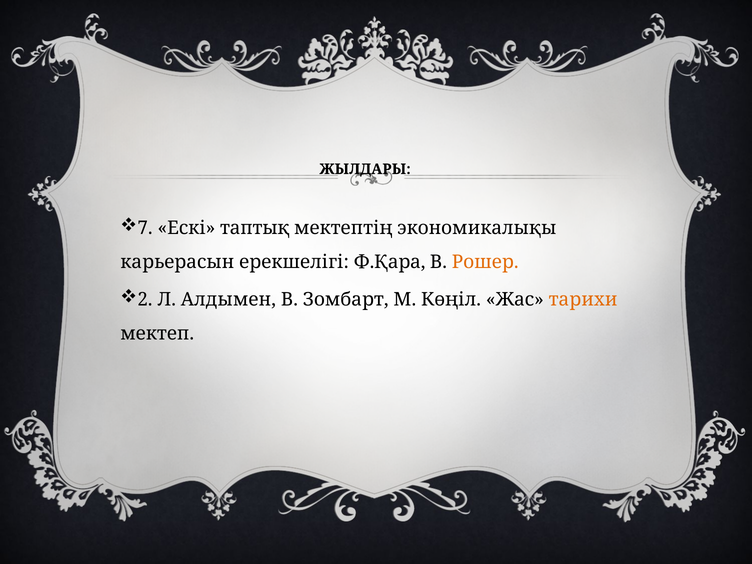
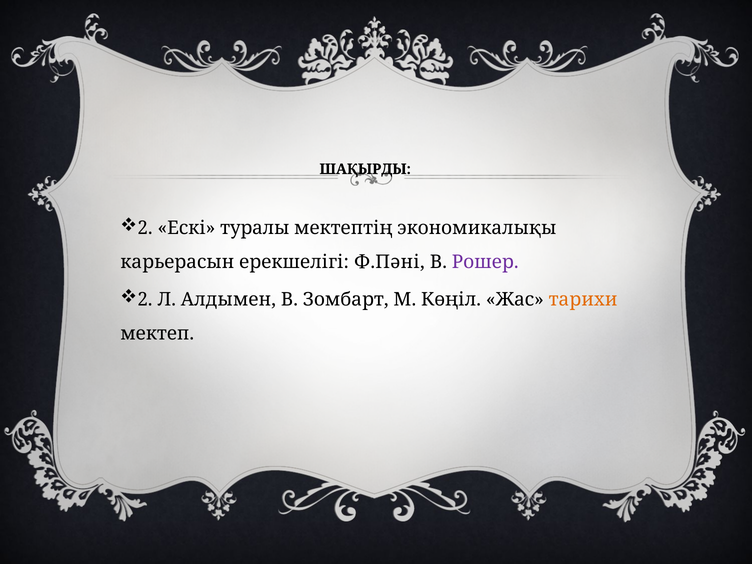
ЖЫЛДАРЫ: ЖЫЛДАРЫ -> ШАҚЫРДЫ
7 at (145, 228): 7 -> 2
таптық: таптық -> туралы
Ф.Қара: Ф.Қара -> Ф.Пәні
Рошер colour: orange -> purple
